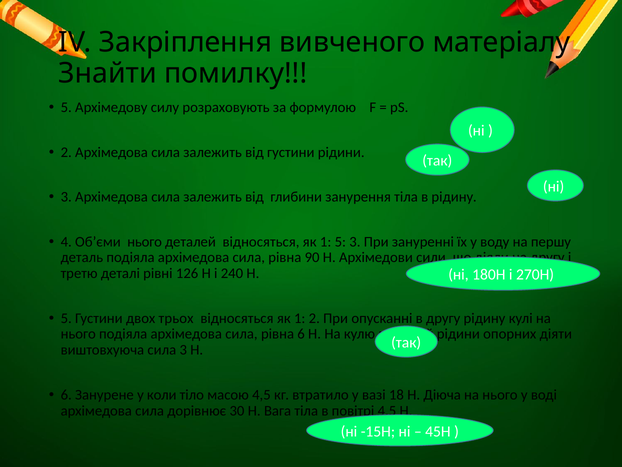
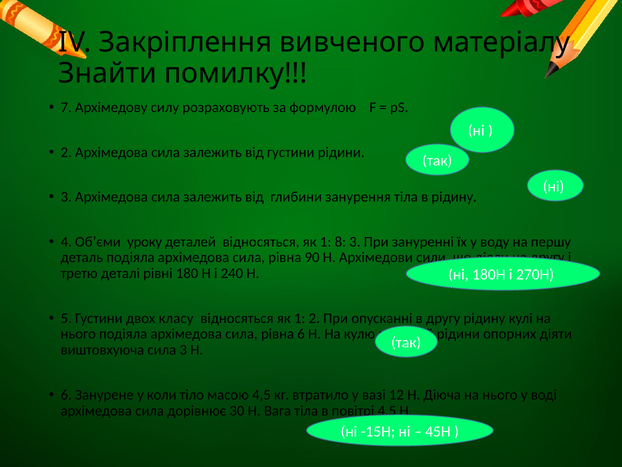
5 at (66, 107): 5 -> 7
Об’єми нього: нього -> уроку
1 5: 5 -> 8
126: 126 -> 180
трьох: трьох -> класу
18: 18 -> 12
